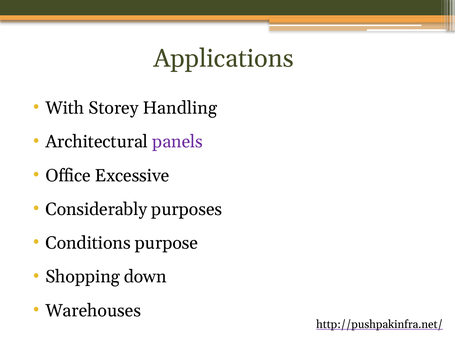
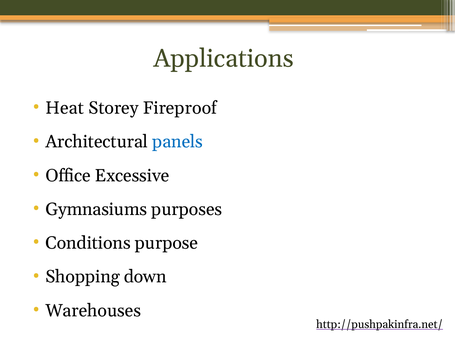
With: With -> Heat
Handling: Handling -> Fireproof
panels colour: purple -> blue
Considerably: Considerably -> Gymnasiums
